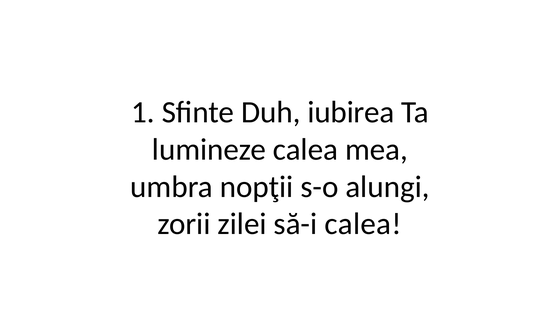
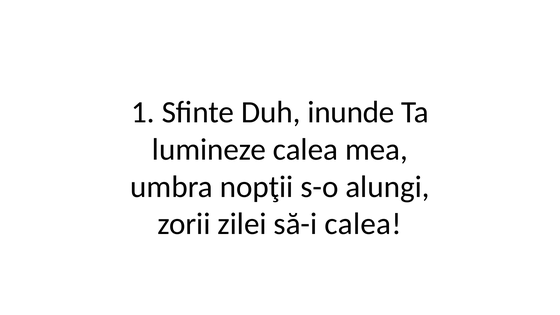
iubirea: iubirea -> inunde
